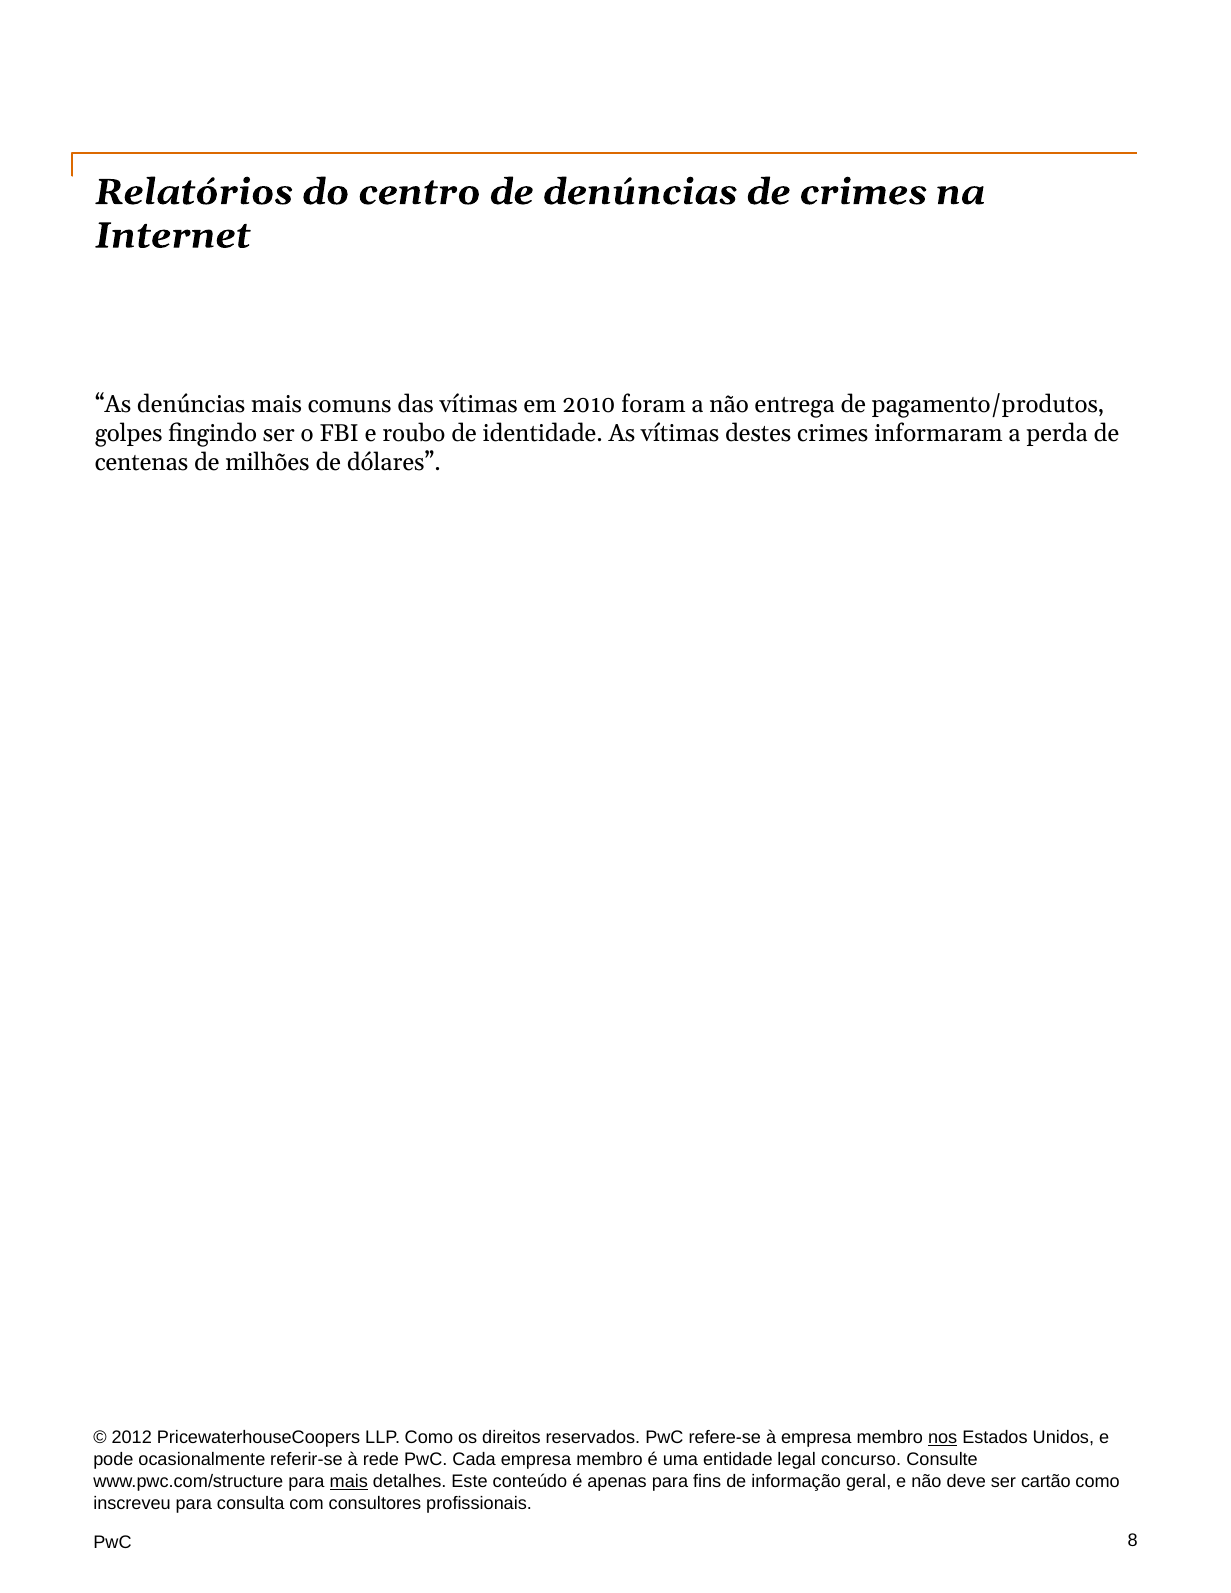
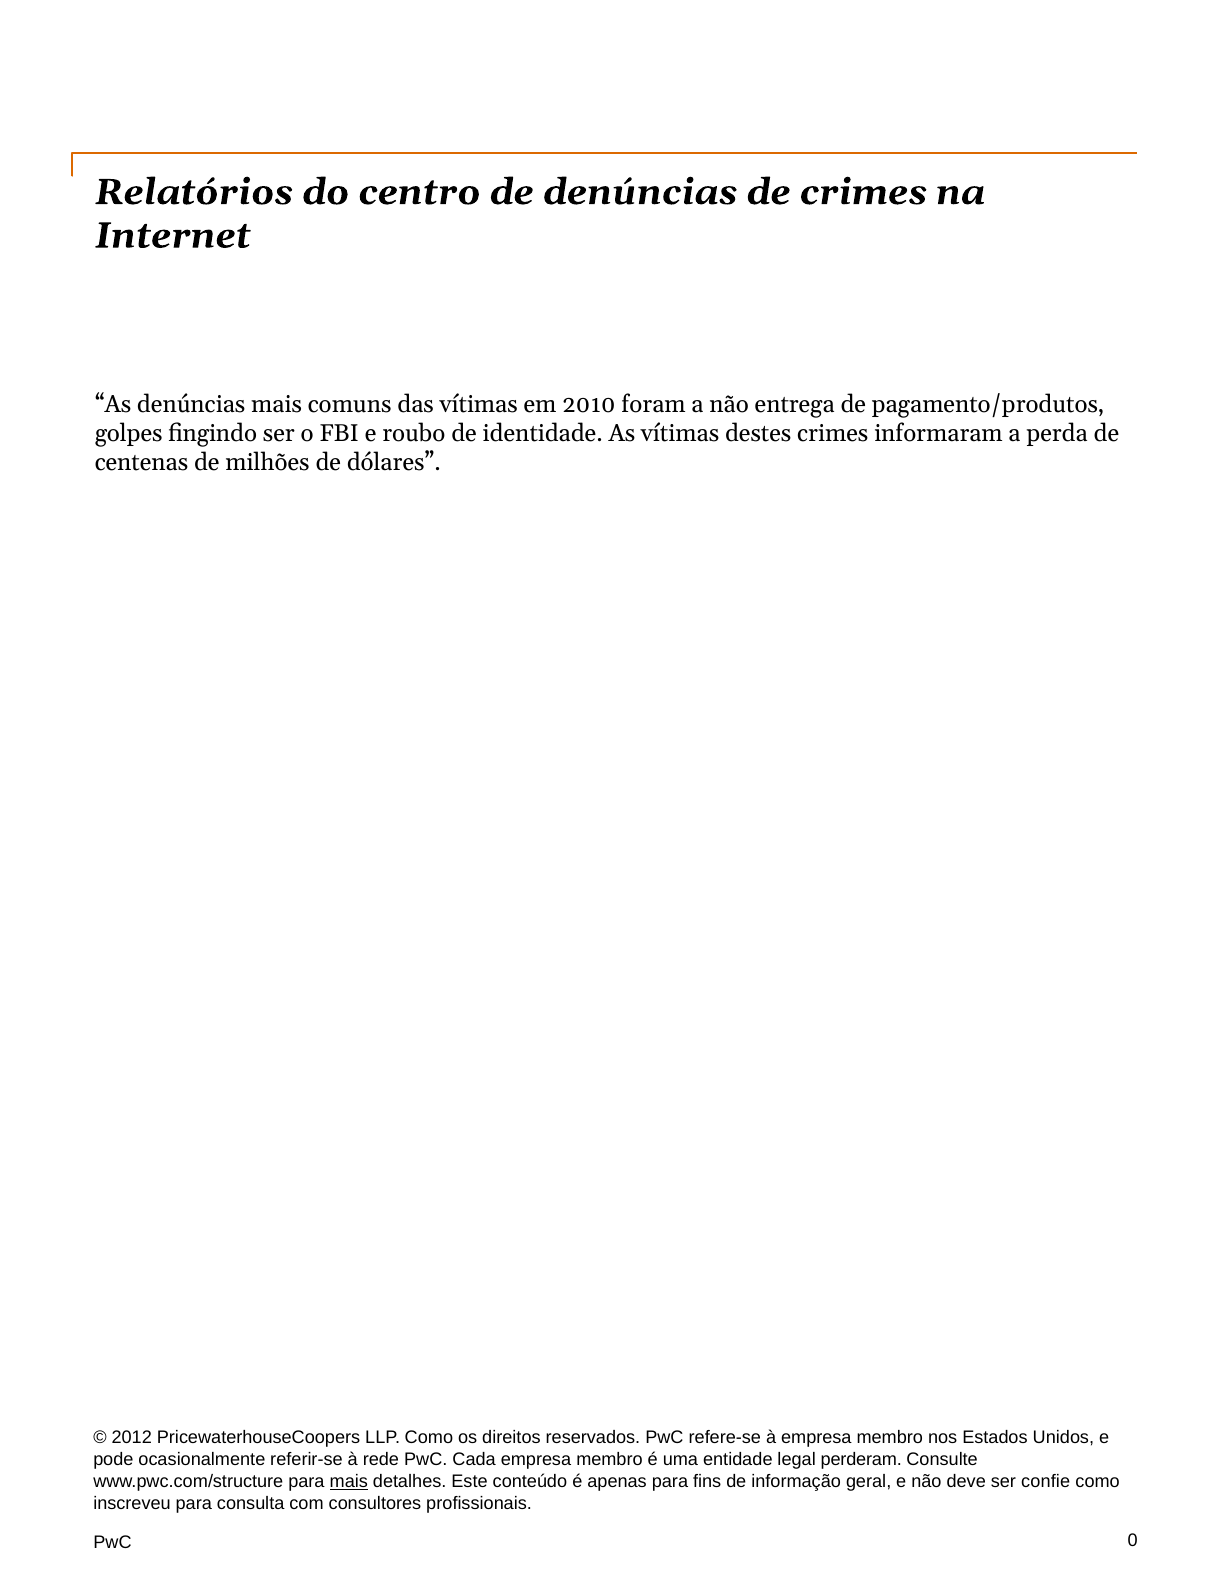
nos underline: present -> none
concurso: concurso -> perderam
cartão: cartão -> confie
8: 8 -> 0
